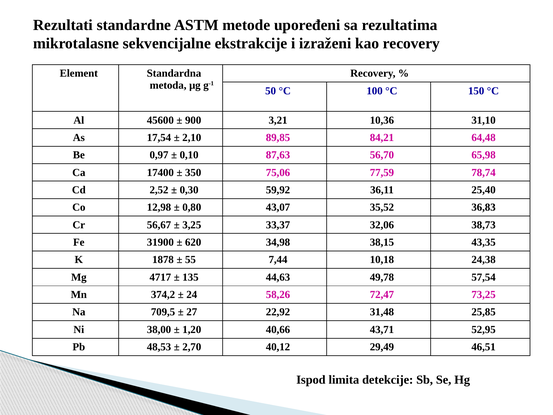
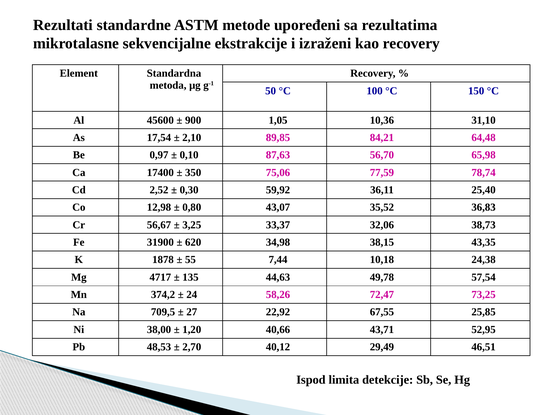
3,21: 3,21 -> 1,05
31,48: 31,48 -> 67,55
